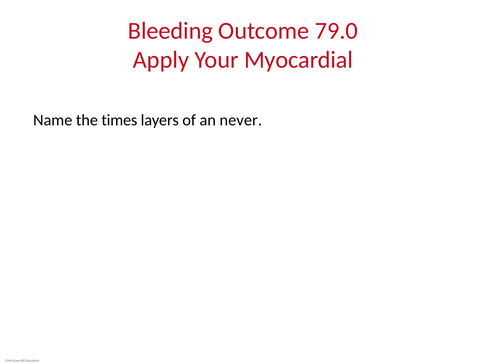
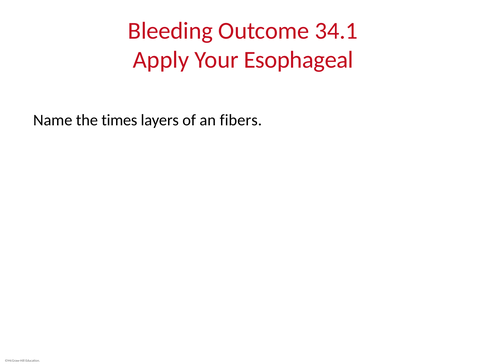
79.0: 79.0 -> 34.1
Myocardial: Myocardial -> Esophageal
never: never -> fibers
